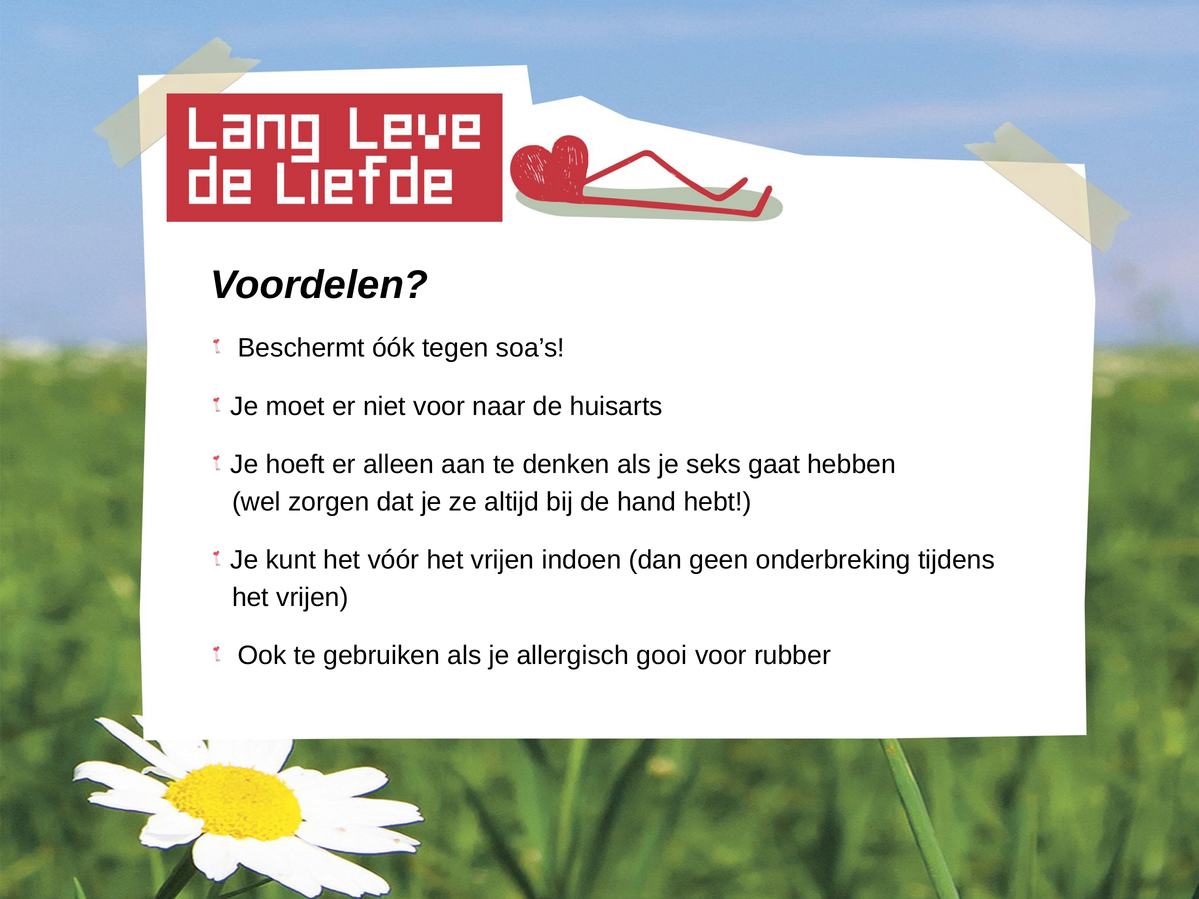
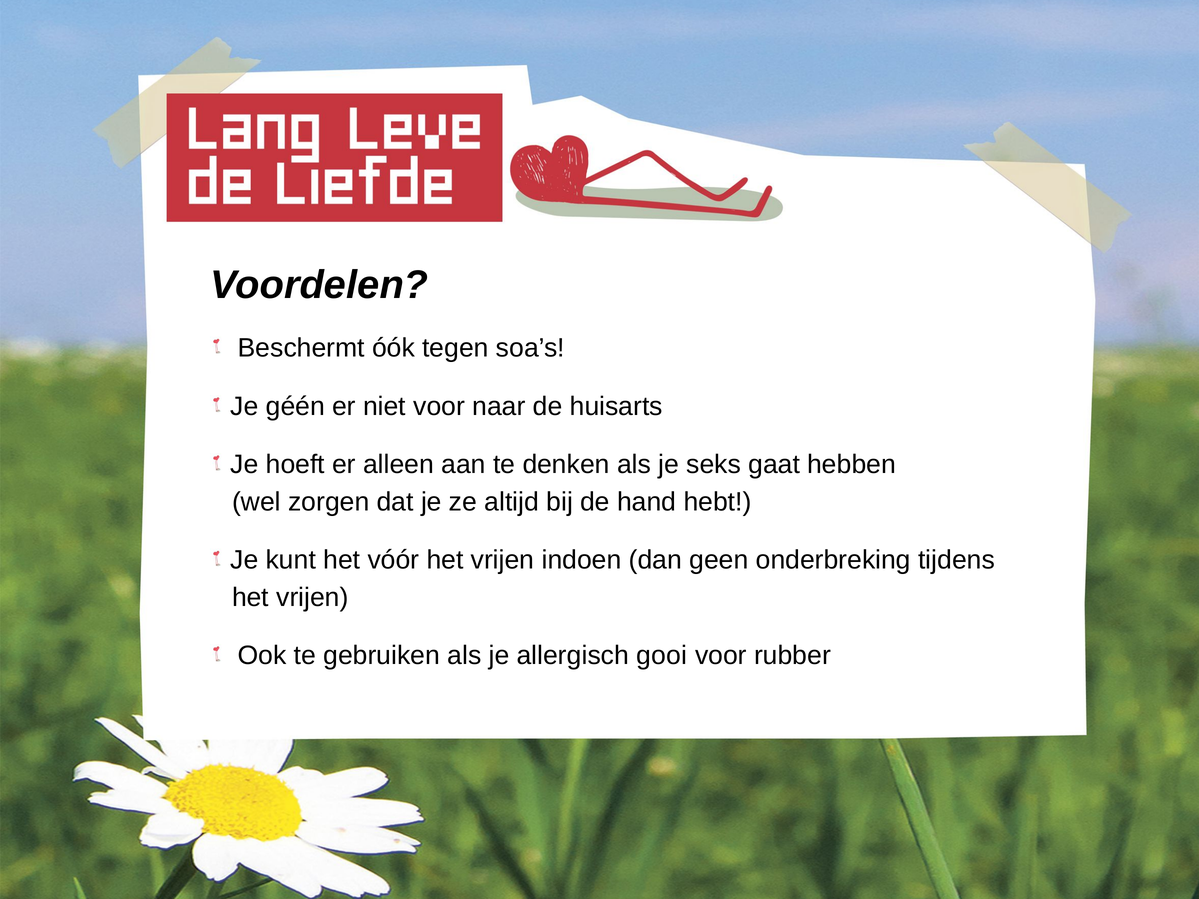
moet: moet -> géén
